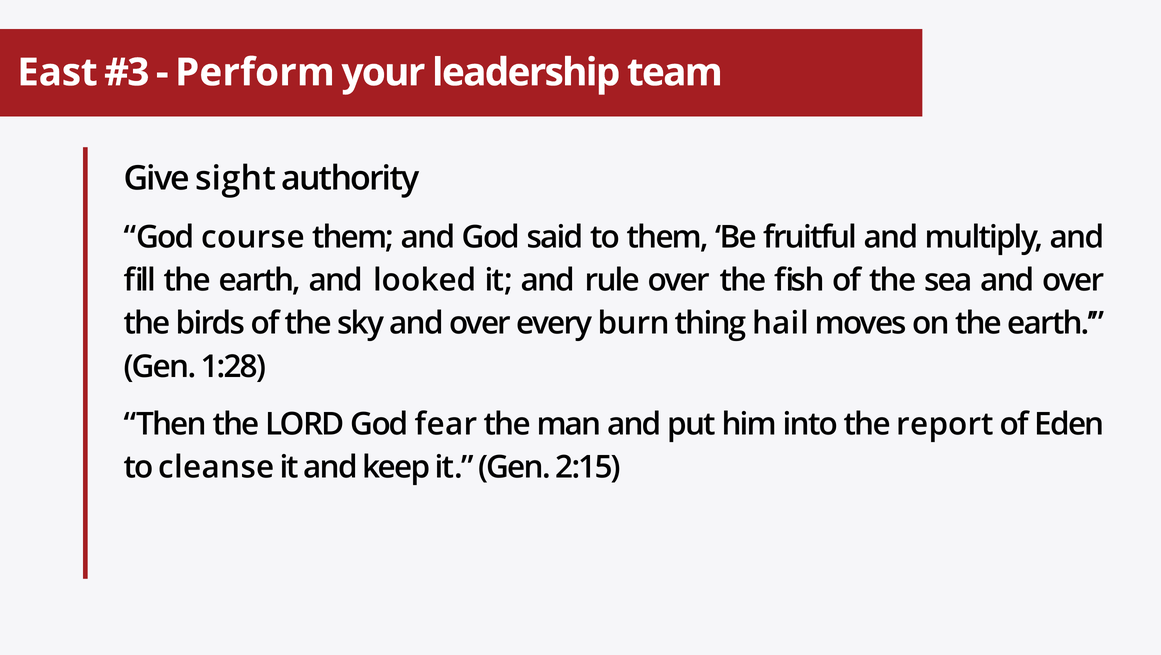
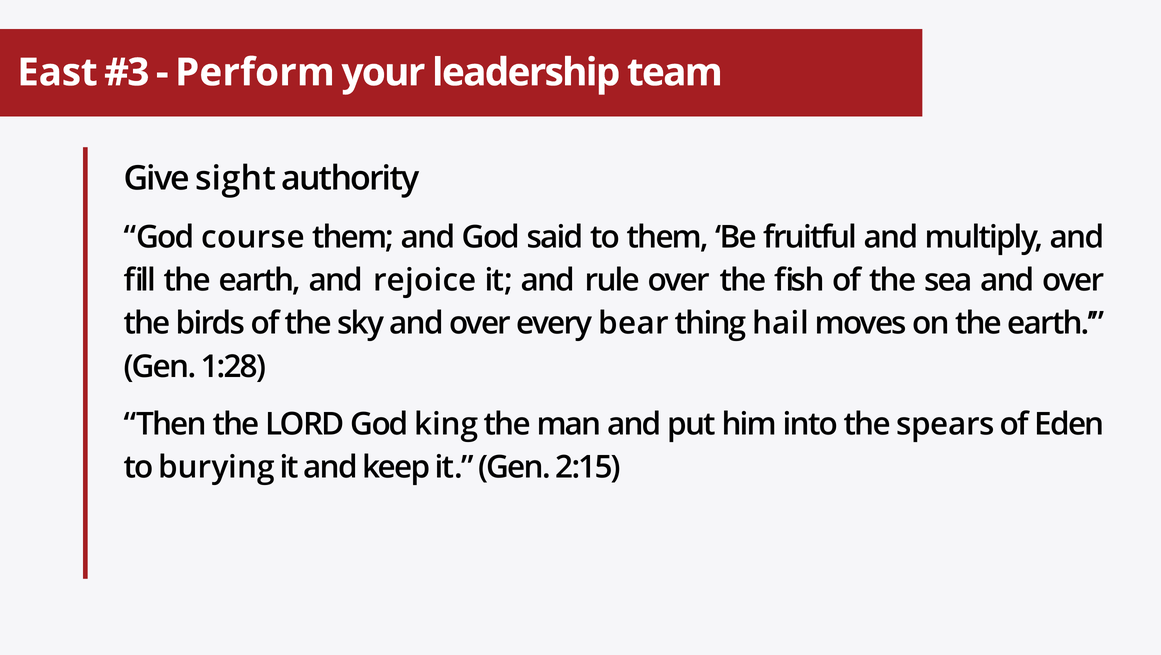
looked: looked -> rejoice
burn: burn -> bear
fear: fear -> king
report: report -> spears
cleanse: cleanse -> burying
